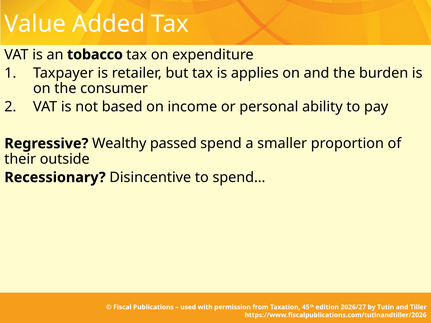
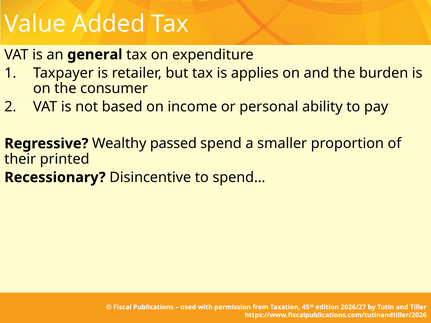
tobacco: tobacco -> general
outside: outside -> printed
